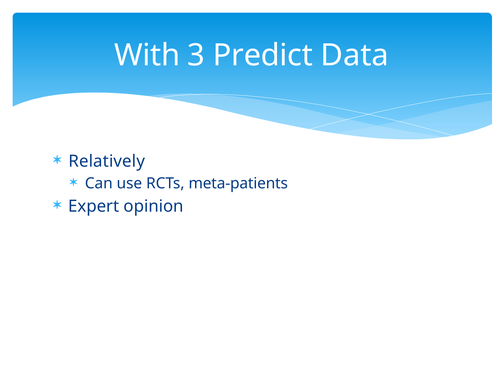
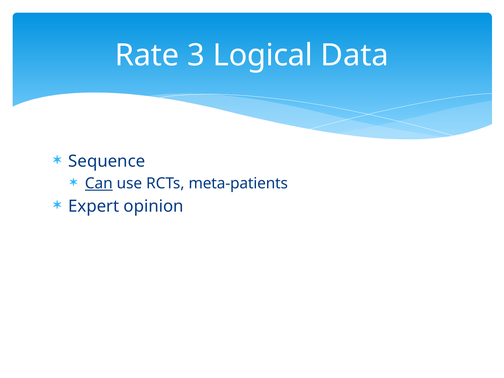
With: With -> Rate
Predict: Predict -> Logical
Relatively: Relatively -> Sequence
Can underline: none -> present
